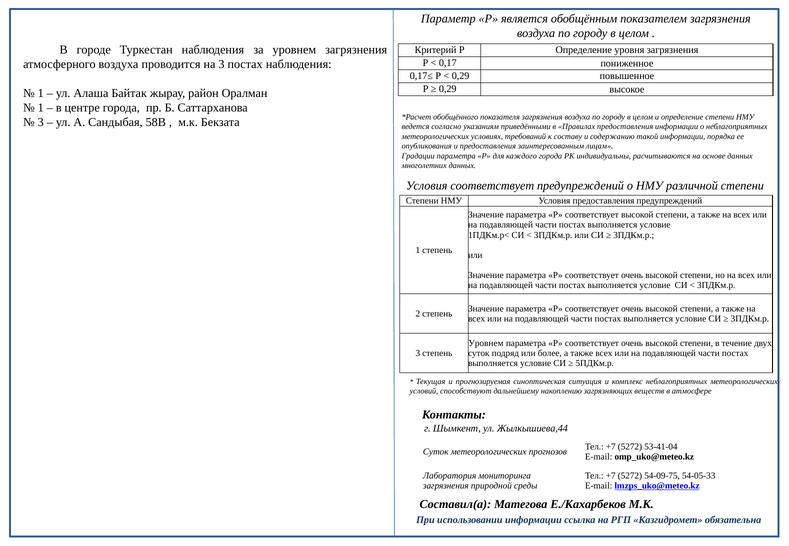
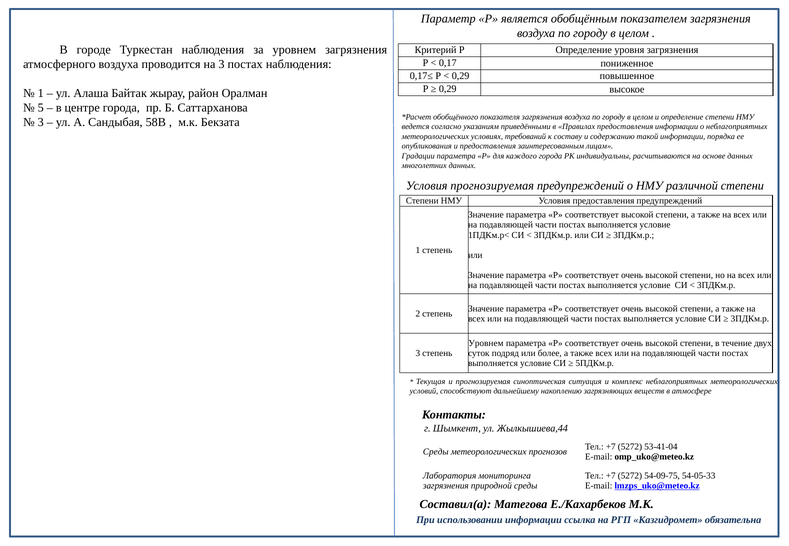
1 at (41, 108): 1 -> 5
Условия соответствует: соответствует -> прогнозируемая
Суток at (436, 452): Суток -> Среды
